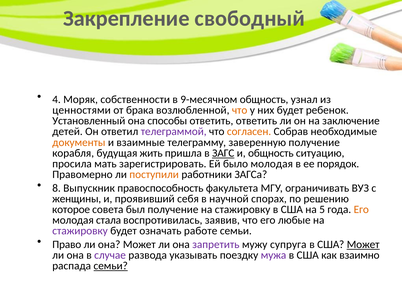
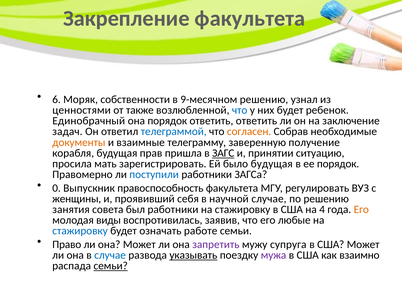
Закрепление свободный: свободный -> факультета
4: 4 -> 6
9-месячном общность: общность -> решению
брака: брака -> также
что at (240, 110) colour: orange -> blue
Установленный: Установленный -> Единобрачный
она способы: способы -> порядок
детей: детей -> задач
телеграммой colour: purple -> blue
жить: жить -> прав
и общность: общность -> принятии
было молодая: молодая -> будущая
поступили colour: orange -> blue
8: 8 -> 0
ограничивать: ограничивать -> регулировать
научной спорах: спорах -> случае
которое: которое -> занятия
был получение: получение -> работники
5: 5 -> 4
стала: стала -> виды
стажировку at (80, 231) colour: purple -> blue
Может at (363, 245) underline: present -> none
случае at (110, 256) colour: purple -> blue
указывать underline: none -> present
